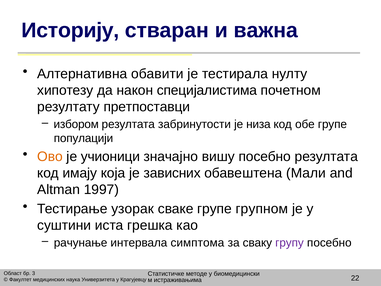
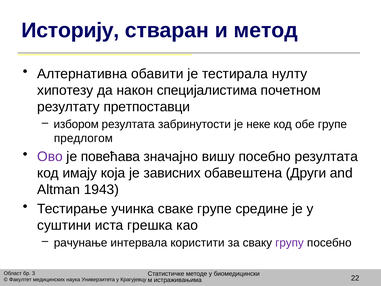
важна: важна -> метод
низа: низа -> неке
популацији: популацији -> предлогом
Ово colour: orange -> purple
учионици: учионици -> повећава
Мали: Мали -> Други
1997: 1997 -> 1943
узорак: узорак -> учинка
групном: групном -> средине
симптома: симптома -> користити
